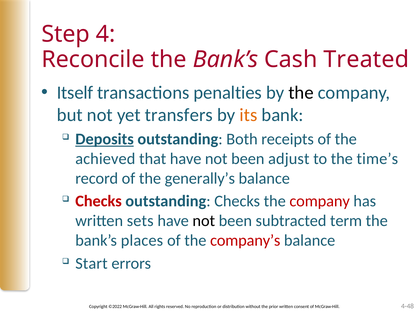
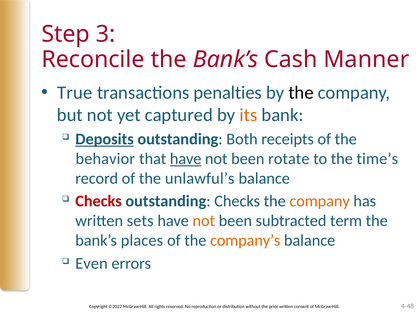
4: 4 -> 3
Treated: Treated -> Manner
Itself: Itself -> True
transfers: transfers -> captured
achieved: achieved -> behavior
have at (186, 158) underline: none -> present
adjust: adjust -> rotate
generally’s: generally’s -> unlawful’s
company at (320, 201) colour: red -> orange
not at (204, 220) colour: black -> orange
company’s colour: red -> orange
Start: Start -> Even
